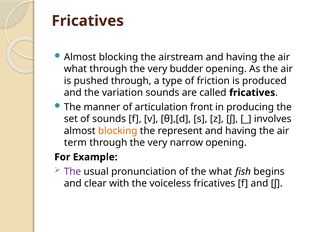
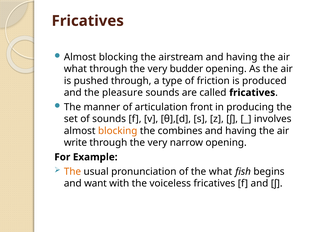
variation: variation -> pleasure
represent: represent -> combines
term: term -> write
The at (72, 171) colour: purple -> orange
clear: clear -> want
